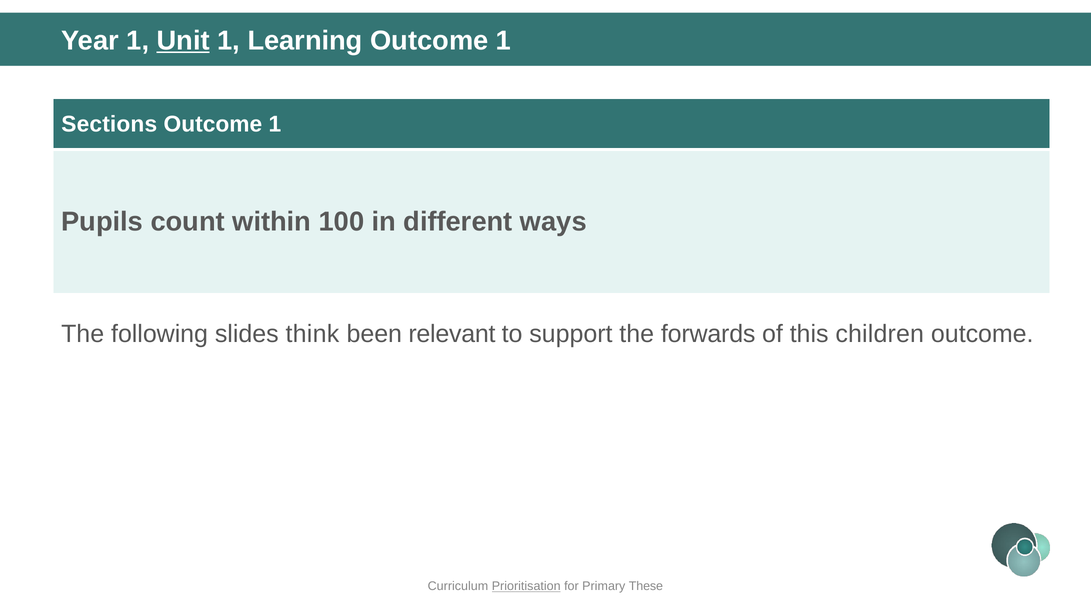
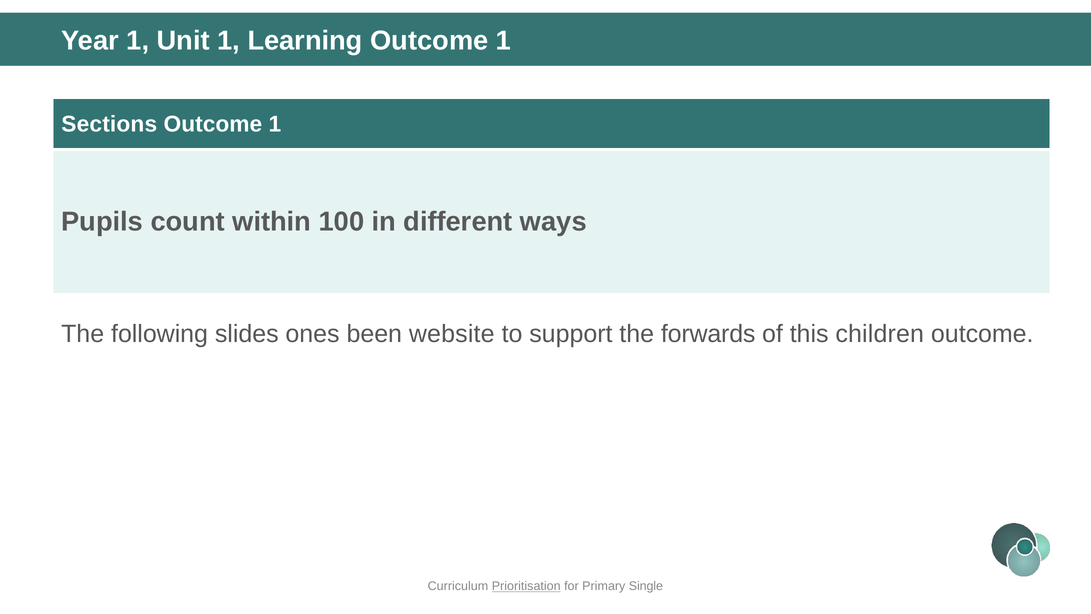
Unit underline: present -> none
think: think -> ones
relevant: relevant -> website
These: These -> Single
